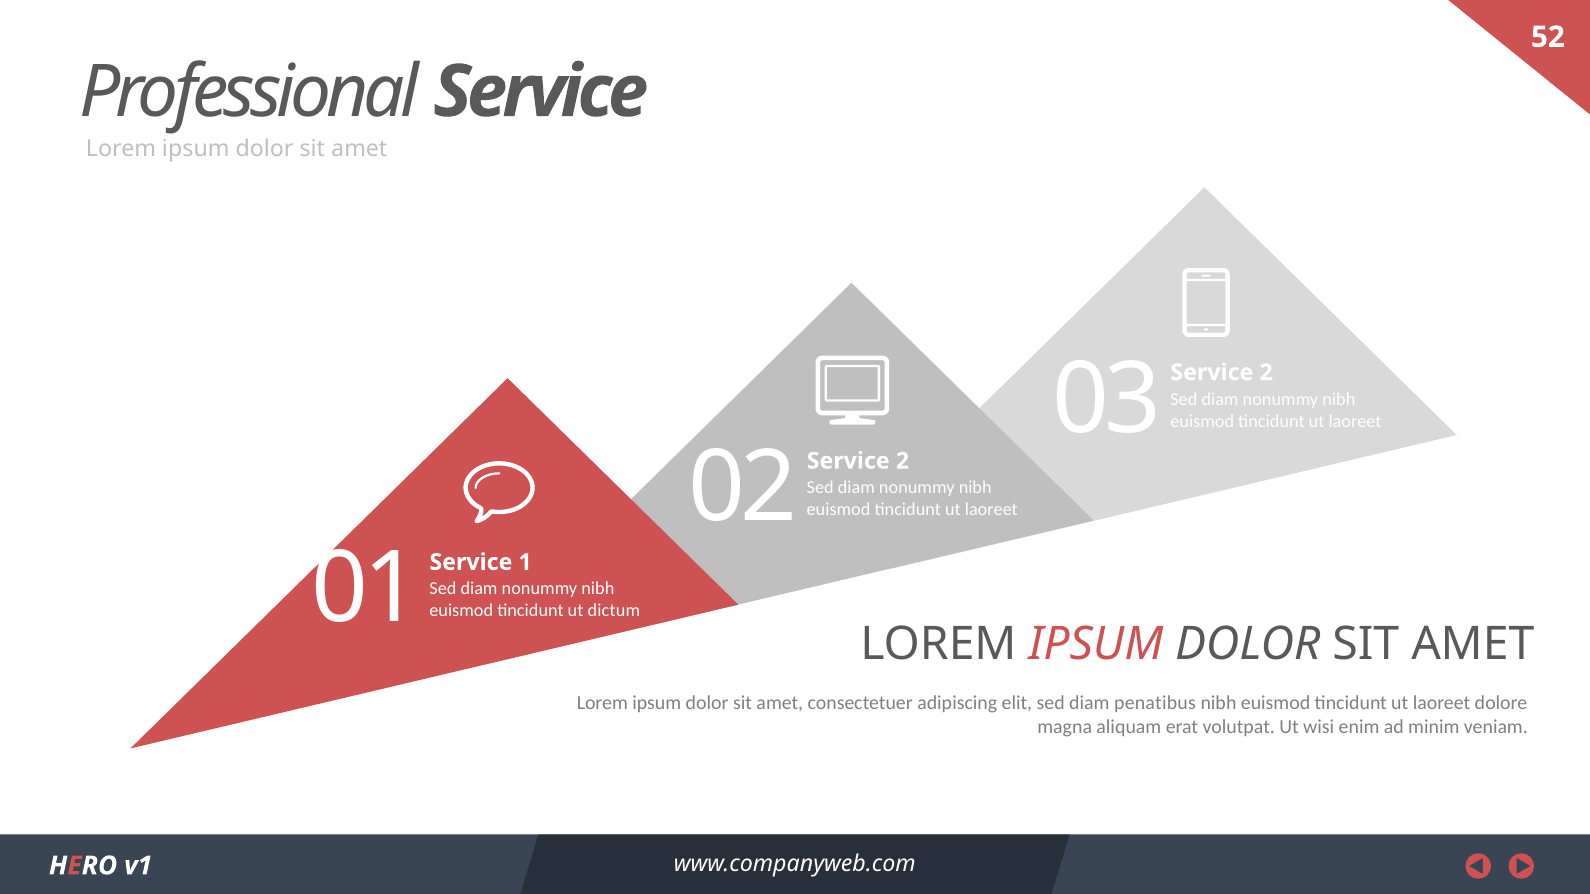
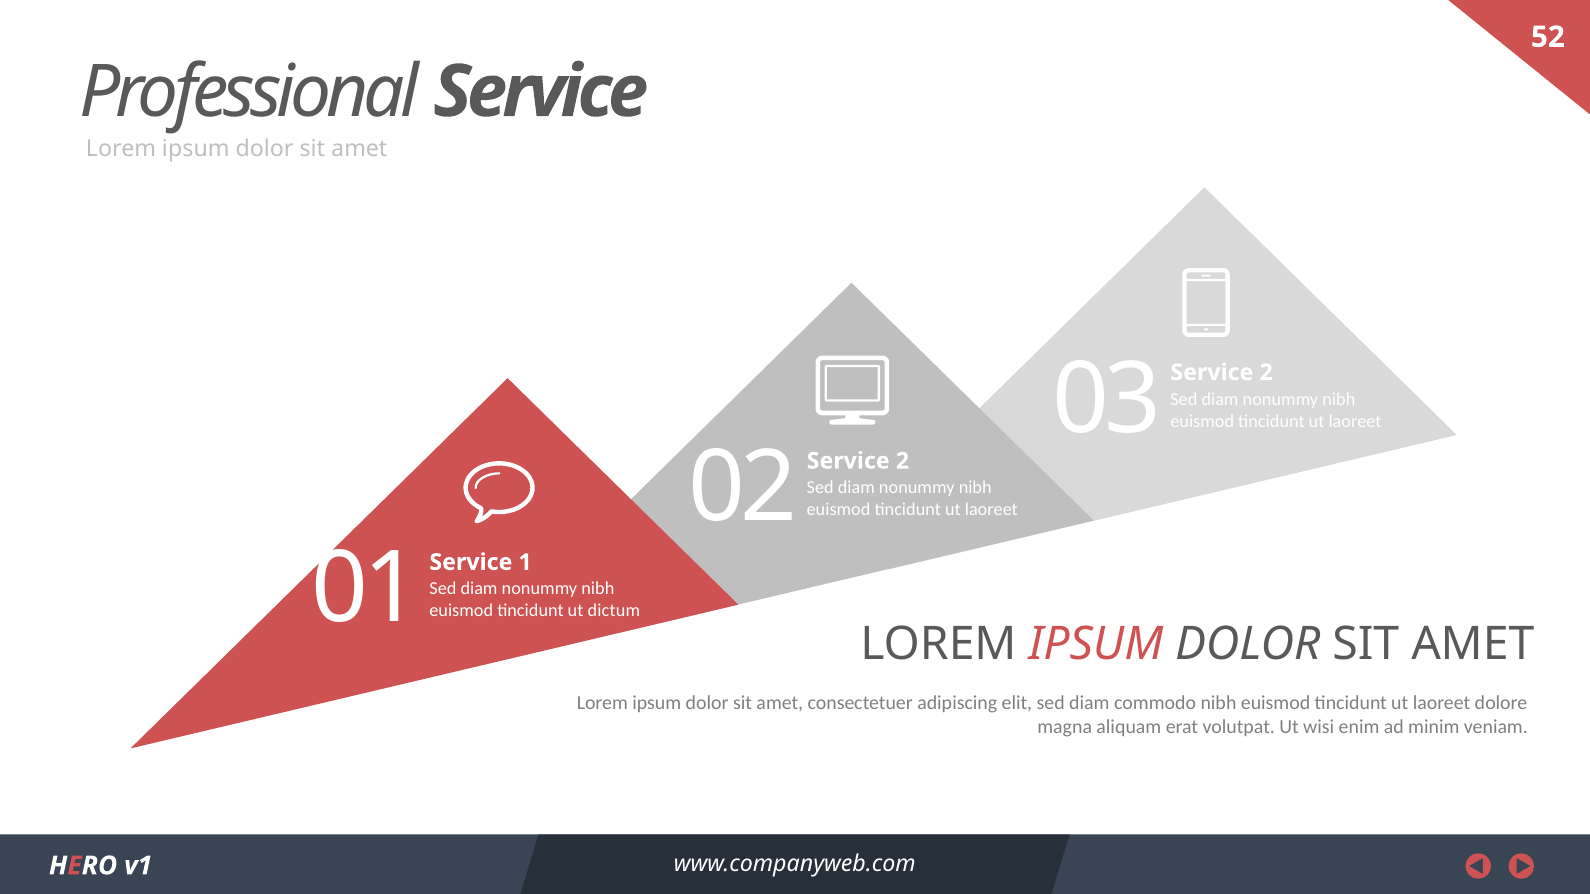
penatibus: penatibus -> commodo
